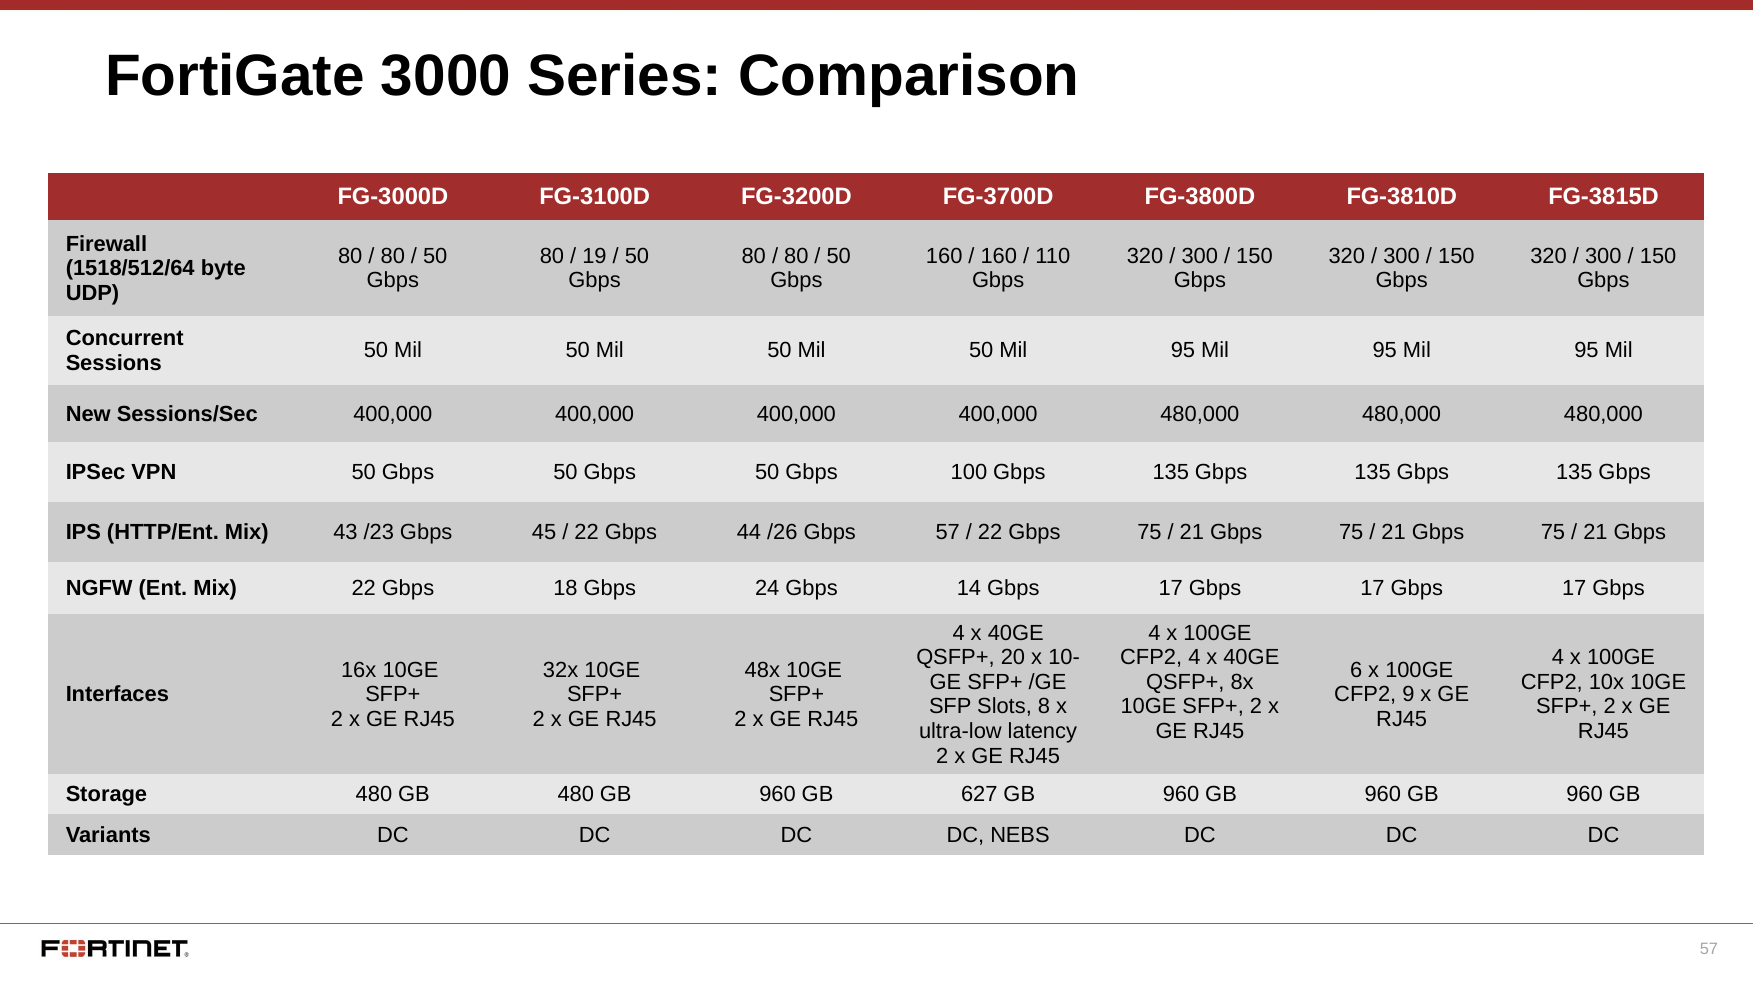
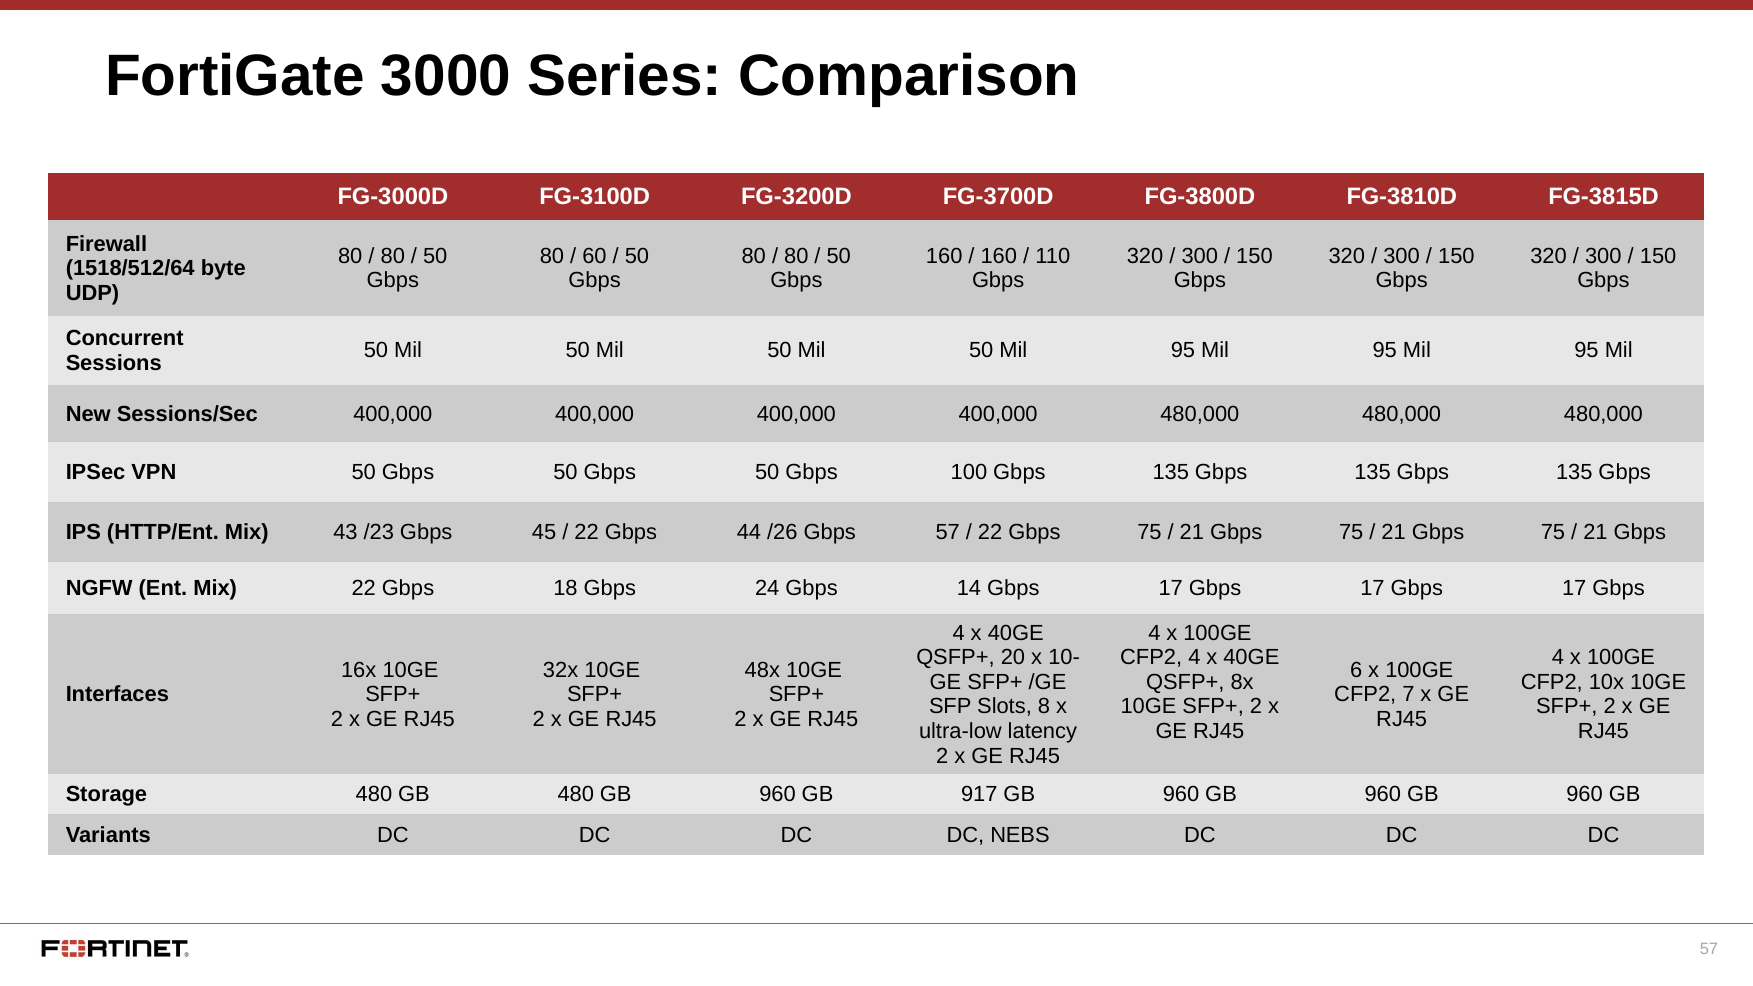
19: 19 -> 60
9: 9 -> 7
627: 627 -> 917
